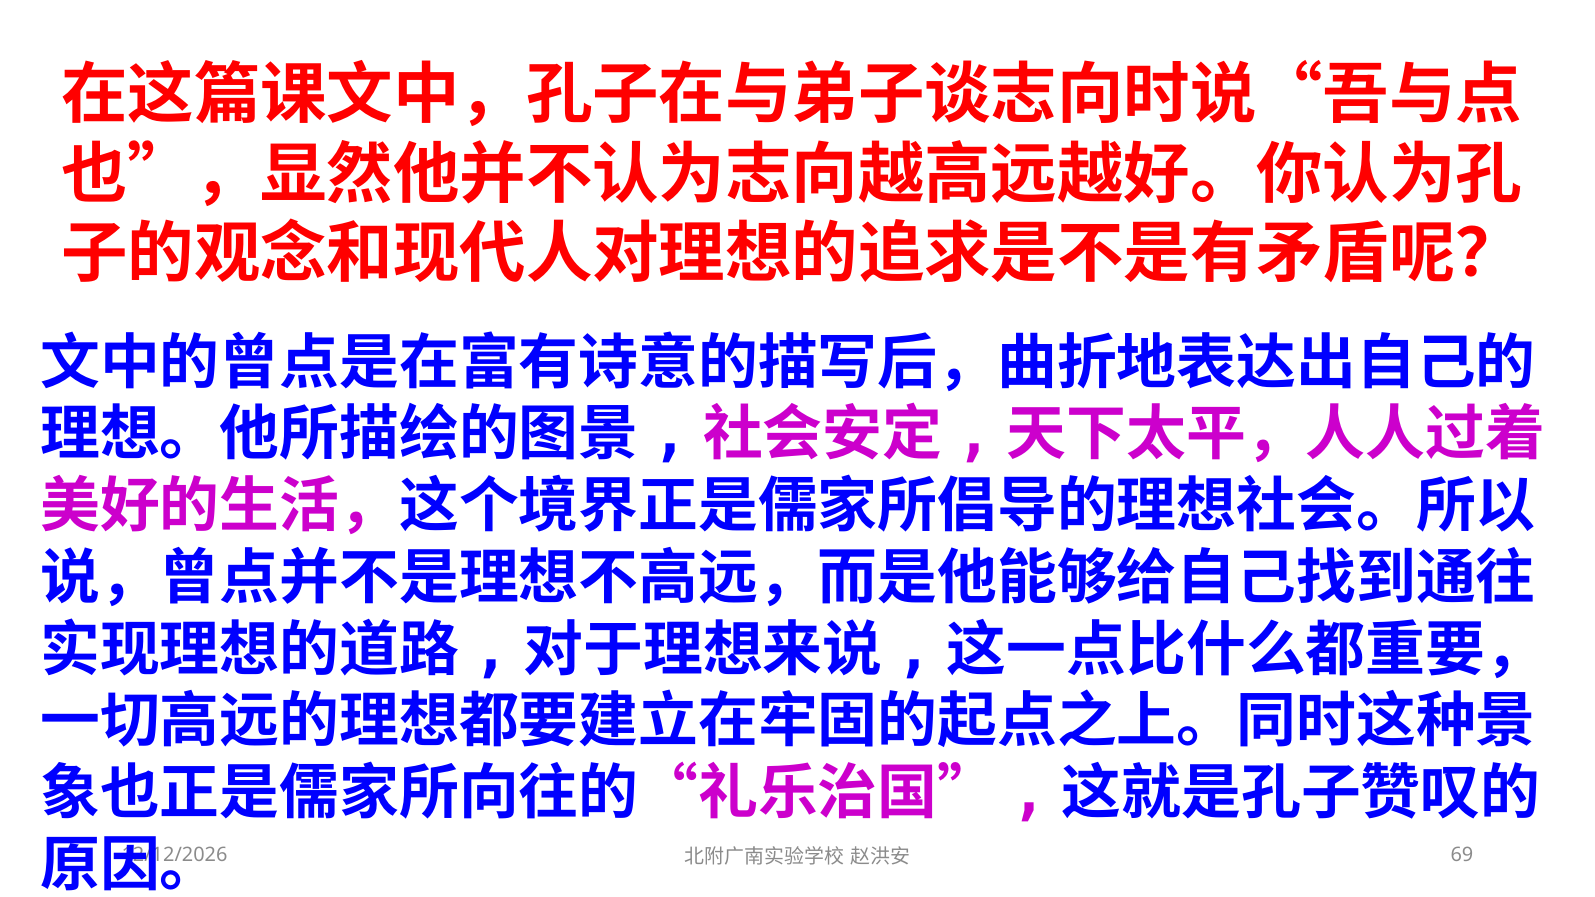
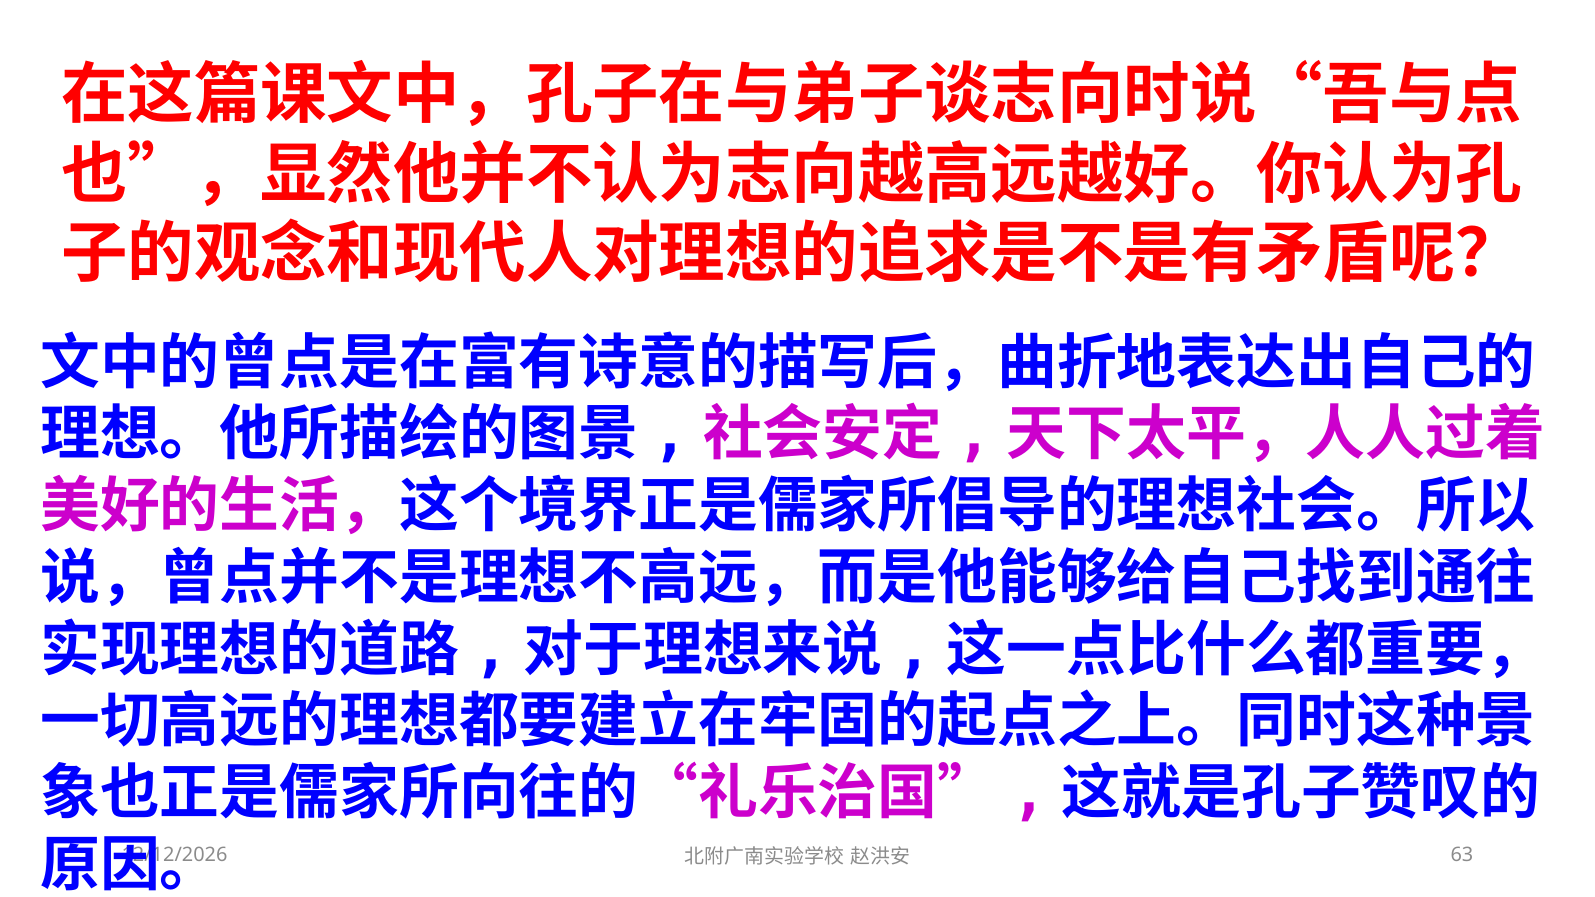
69: 69 -> 63
